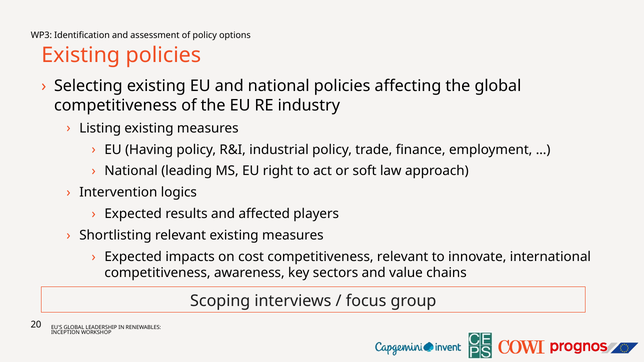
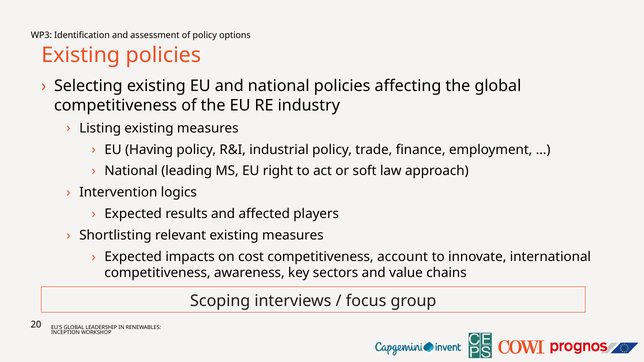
competitiveness relevant: relevant -> account
